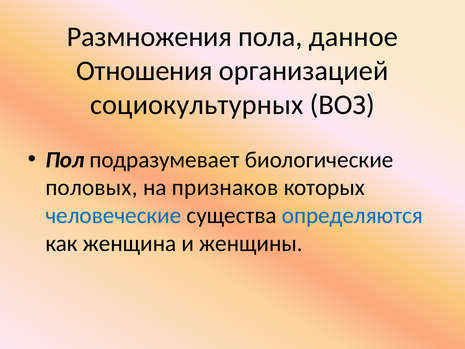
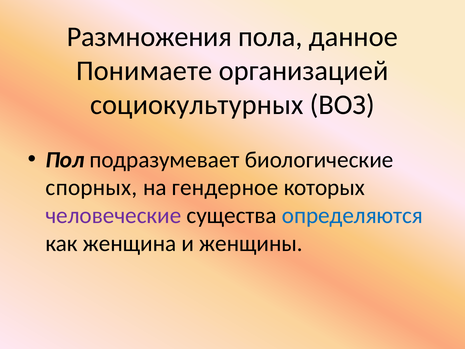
Отношения: Отношения -> Понимаете
половых: половых -> спорных
признаков: признаков -> гендерное
человеческие colour: blue -> purple
